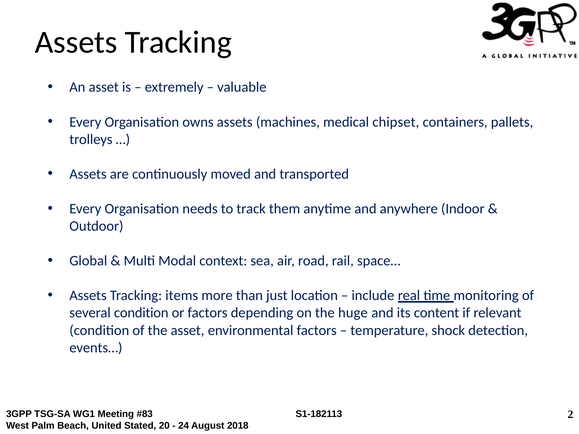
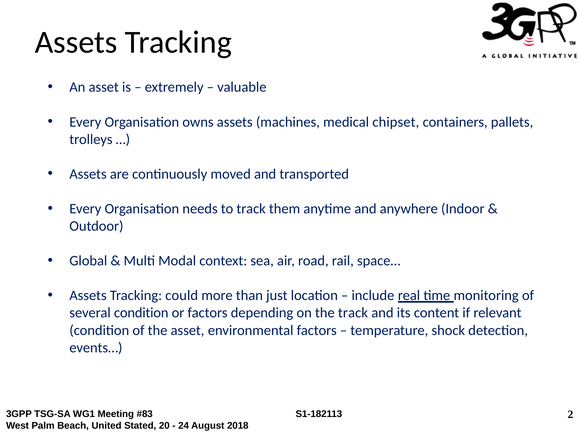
items: items -> could
the huge: huge -> track
